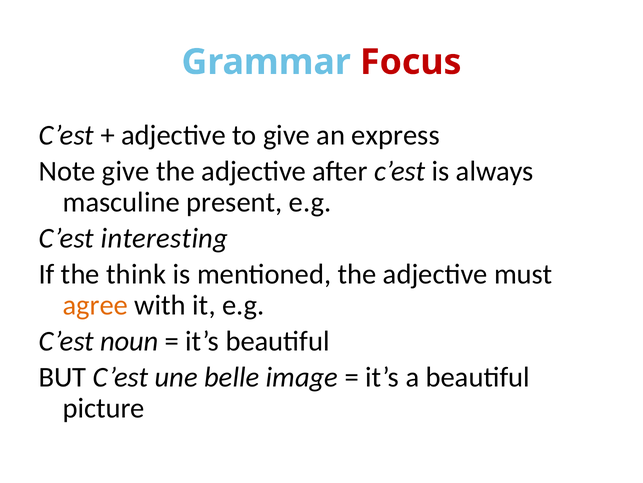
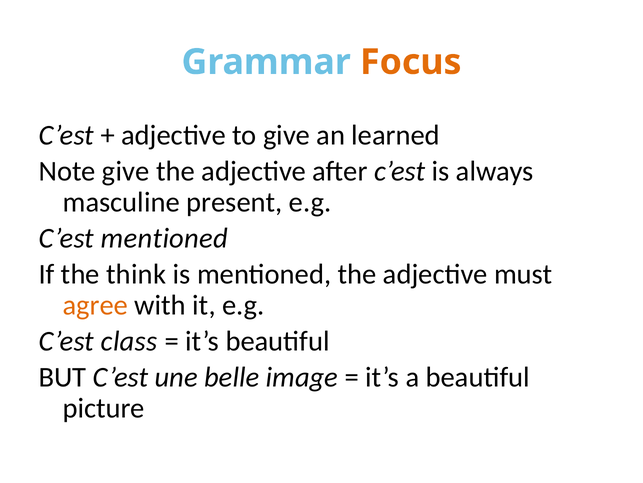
Focus colour: red -> orange
express: express -> learned
C’est interesting: interesting -> mentioned
noun: noun -> class
